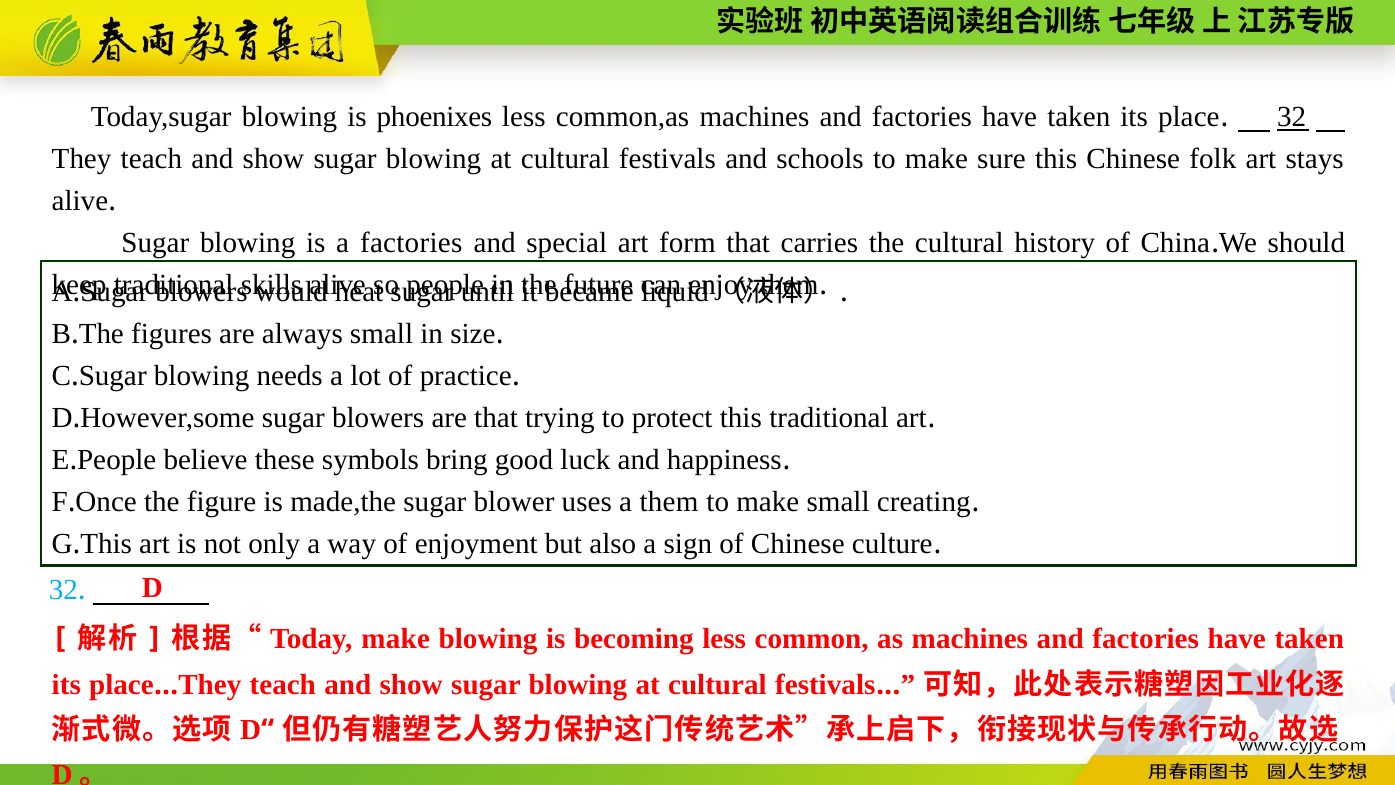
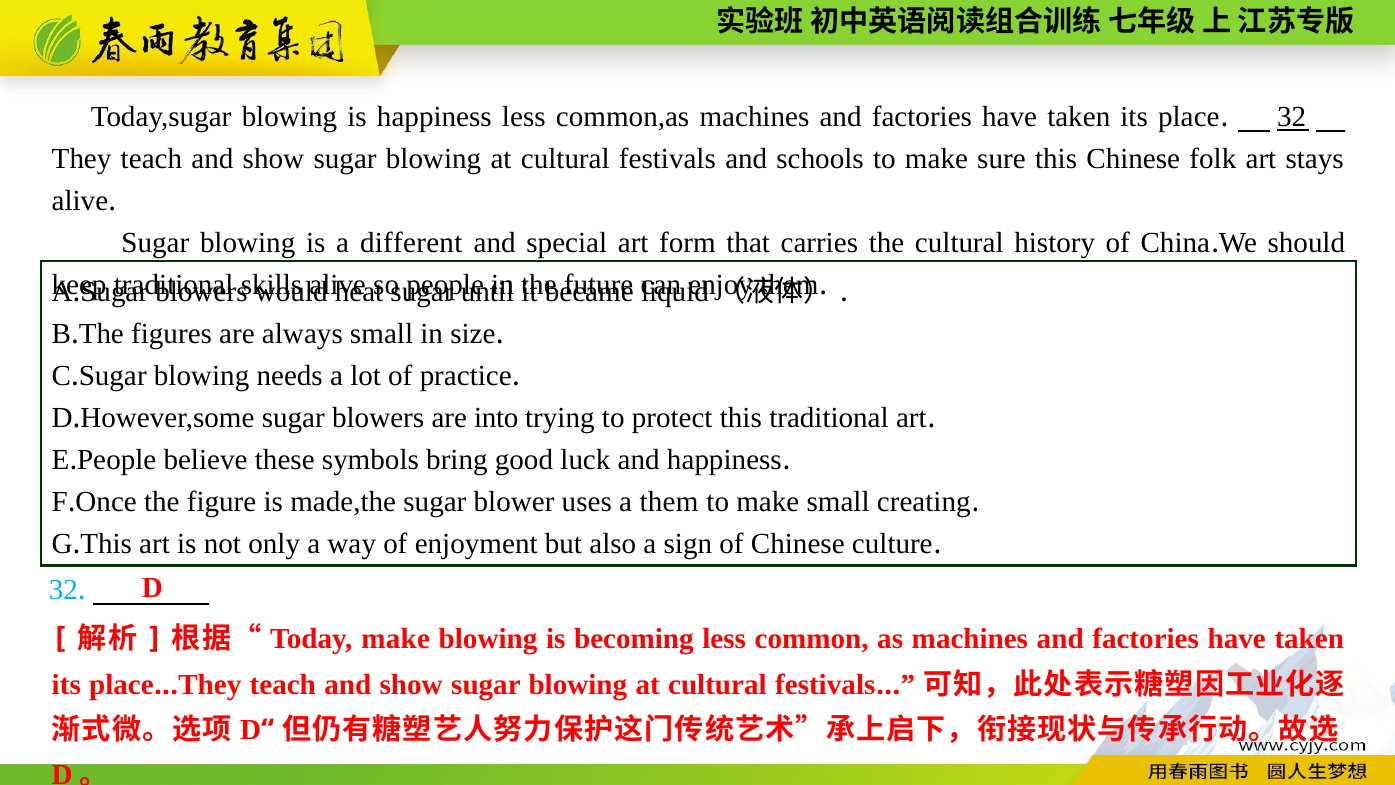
is phoenixes: phoenixes -> happiness
a factories: factories -> different
are that: that -> into
